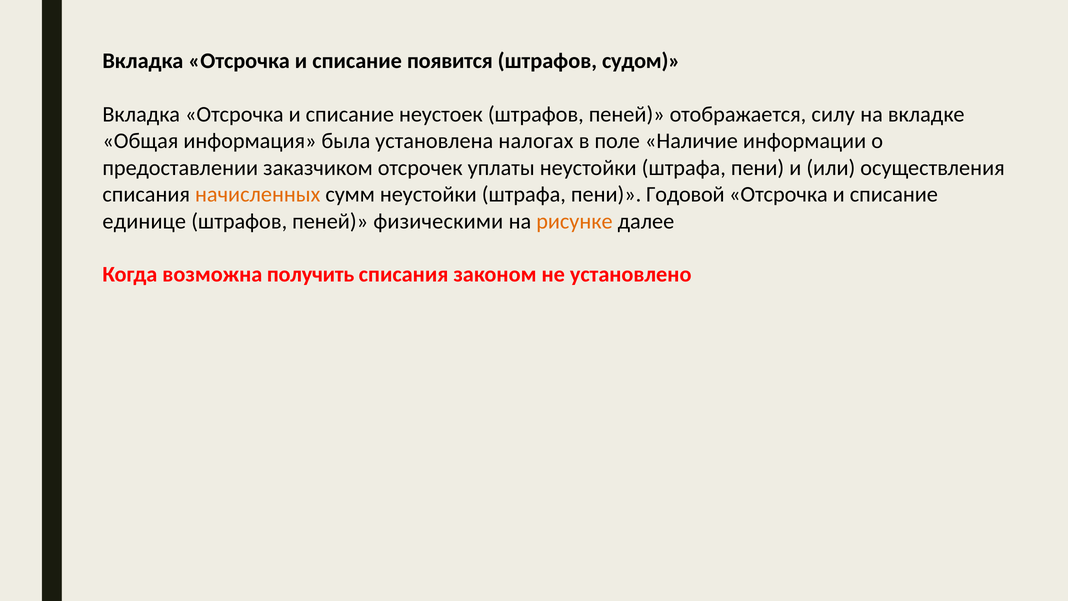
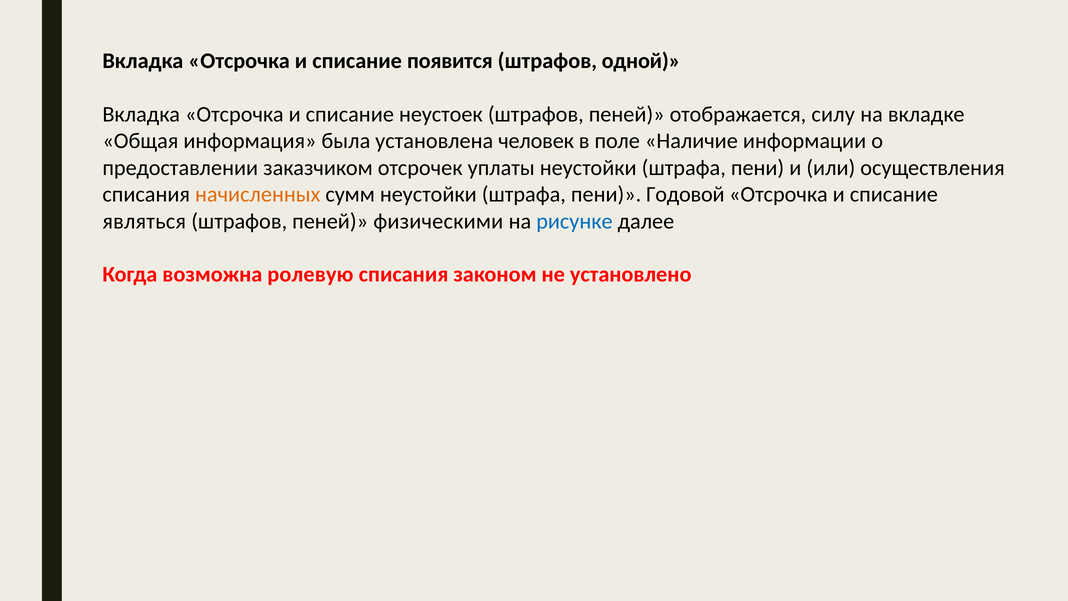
судом: судом -> одной
налогах: налогах -> человек
единице: единице -> являться
рисунке colour: orange -> blue
получить: получить -> ролевую
